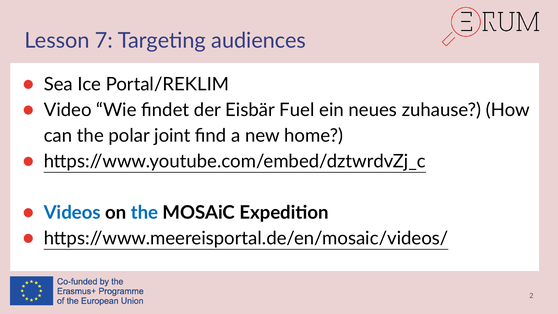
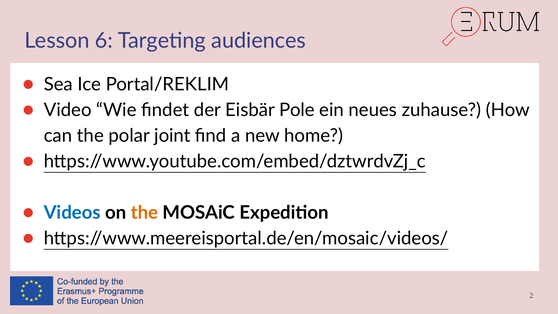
7: 7 -> 6
Fuel: Fuel -> Pole
the at (144, 213) colour: blue -> orange
